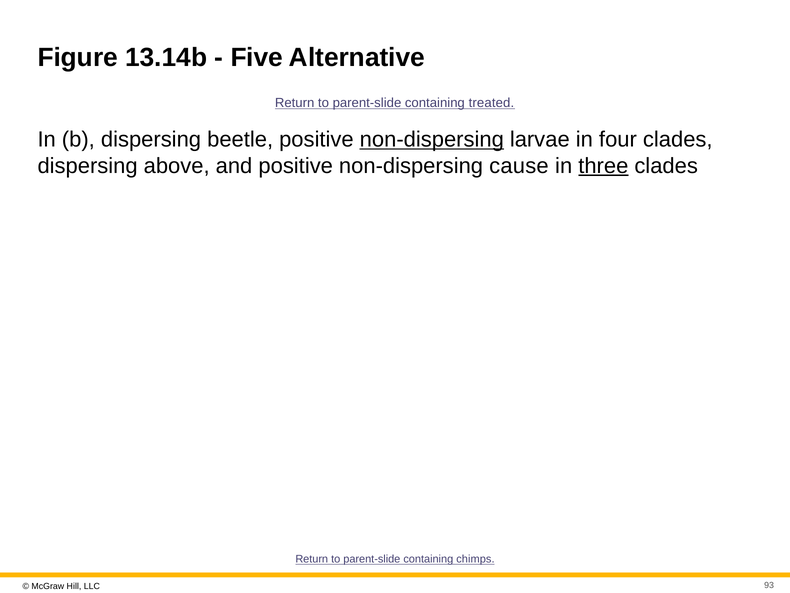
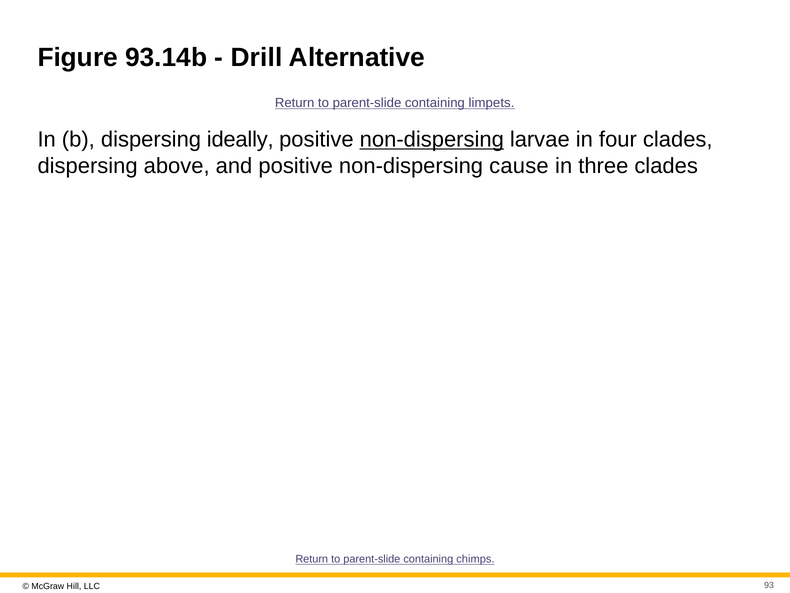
13.14b: 13.14b -> 93.14b
Five: Five -> Drill
treated: treated -> limpets
beetle: beetle -> ideally
three underline: present -> none
